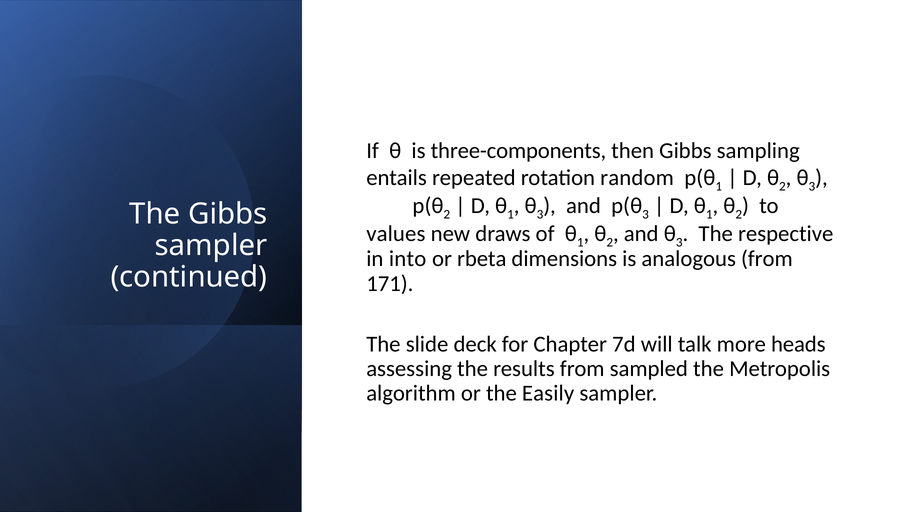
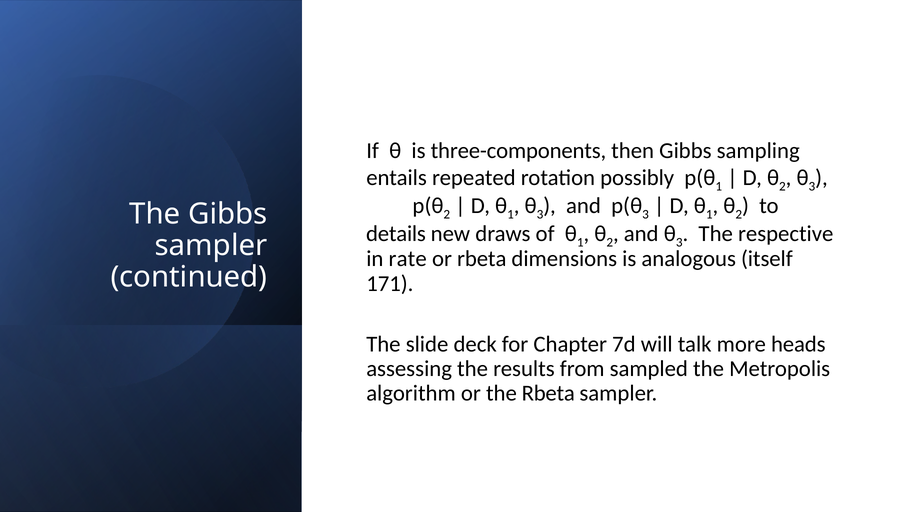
random: random -> possibly
values: values -> details
into: into -> rate
analogous from: from -> itself
the Easily: Easily -> Rbeta
